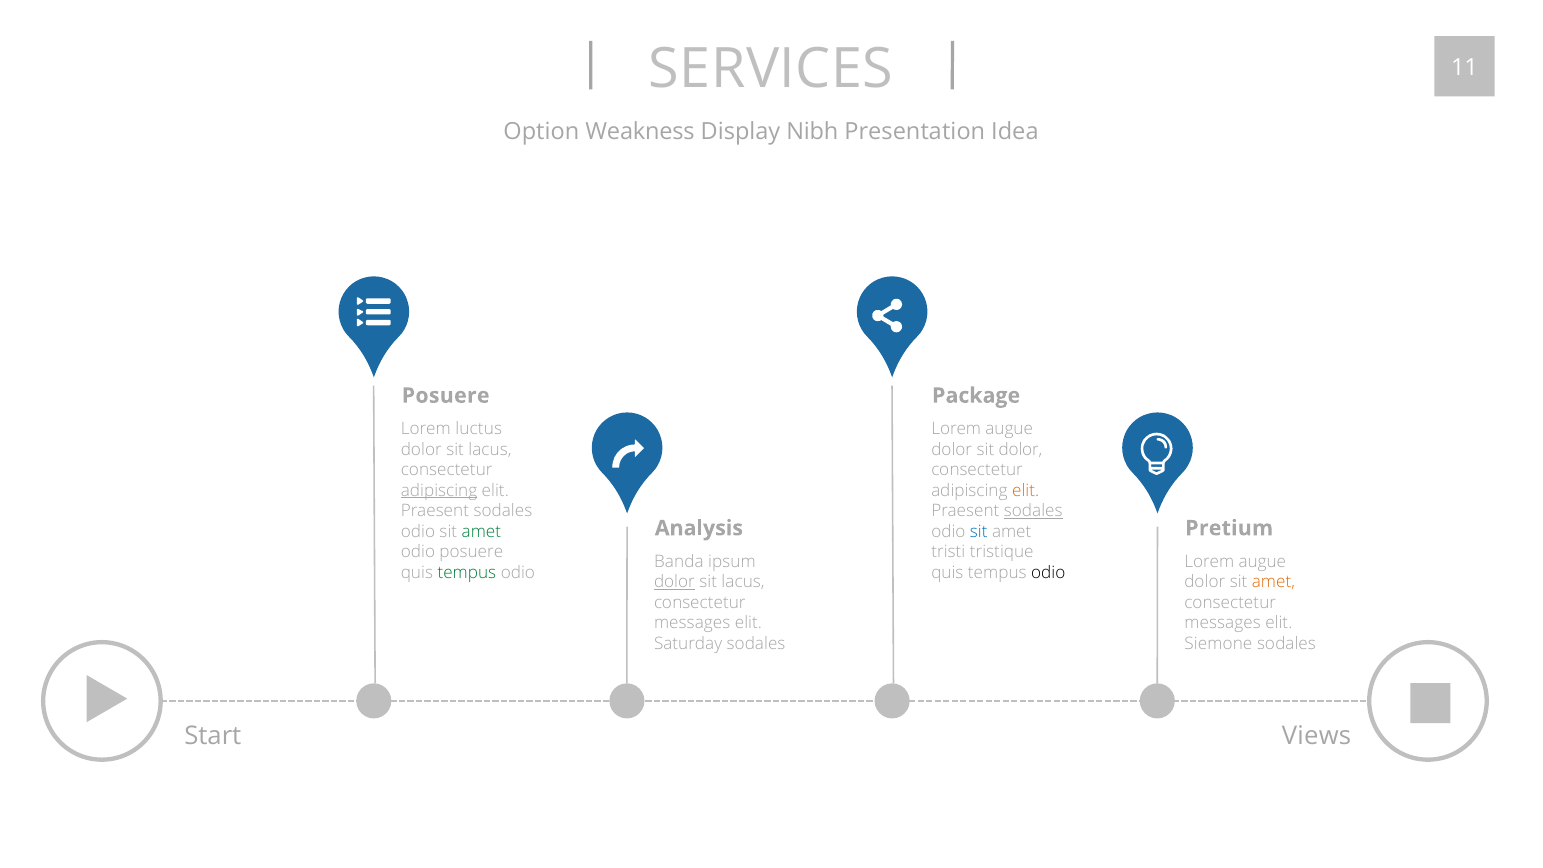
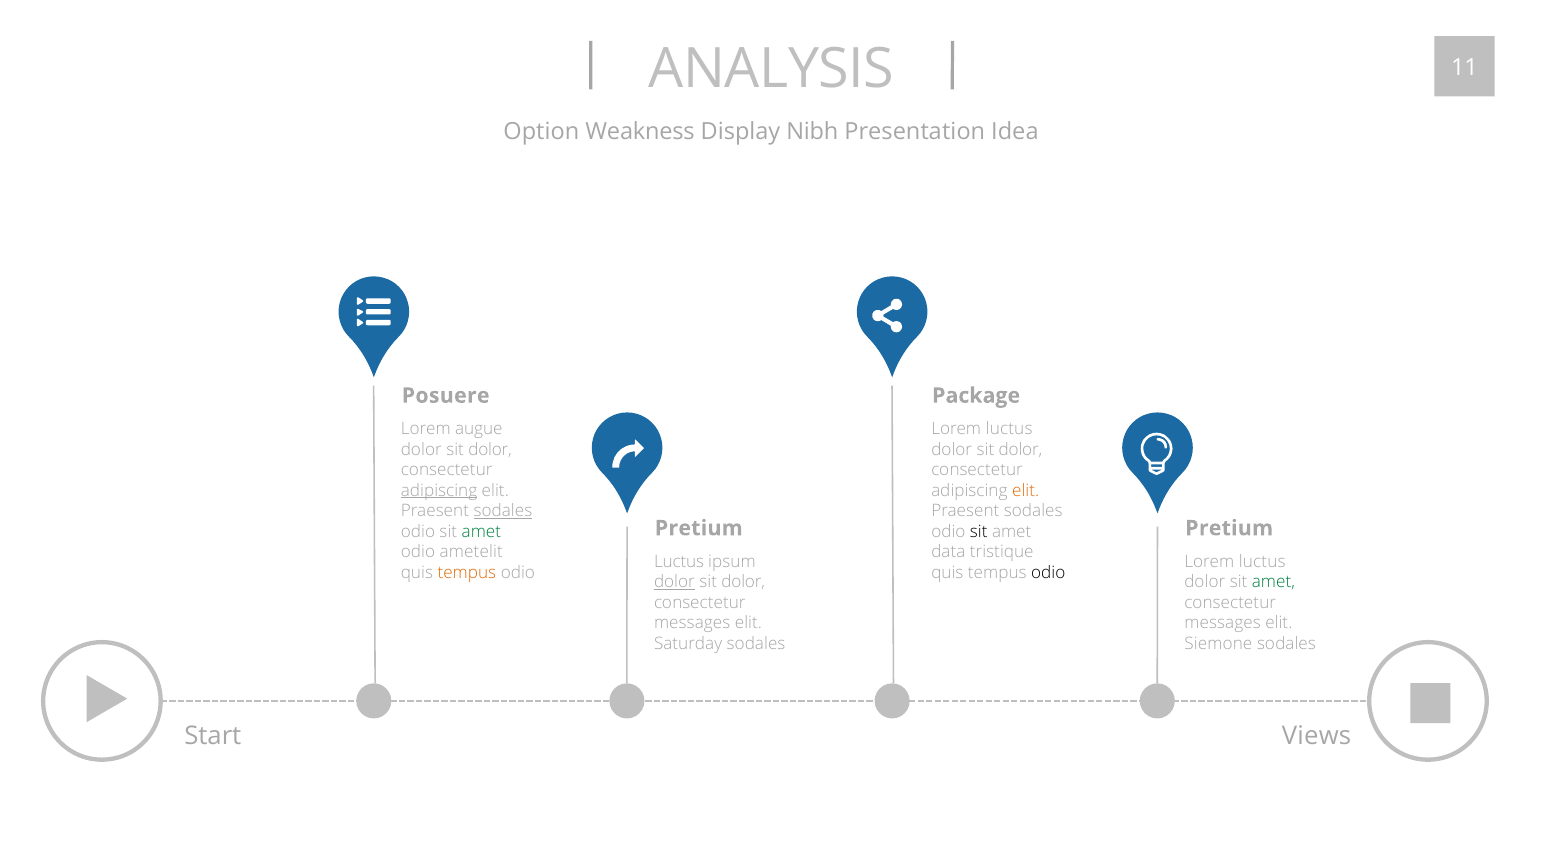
SERVICES: SERVICES -> ANALYSIS
luctus: luctus -> augue
augue at (1009, 429): augue -> luctus
lacus at (490, 449): lacus -> dolor
sodales at (503, 511) underline: none -> present
sodales at (1033, 511) underline: present -> none
Analysis at (699, 528): Analysis -> Pretium
sit at (979, 532) colour: blue -> black
posuere at (471, 552): posuere -> ametelit
tristi: tristi -> data
Banda at (679, 561): Banda -> Luctus
augue at (1262, 561): augue -> luctus
tempus at (467, 573) colour: green -> orange
lacus at (743, 582): lacus -> dolor
amet at (1273, 582) colour: orange -> green
